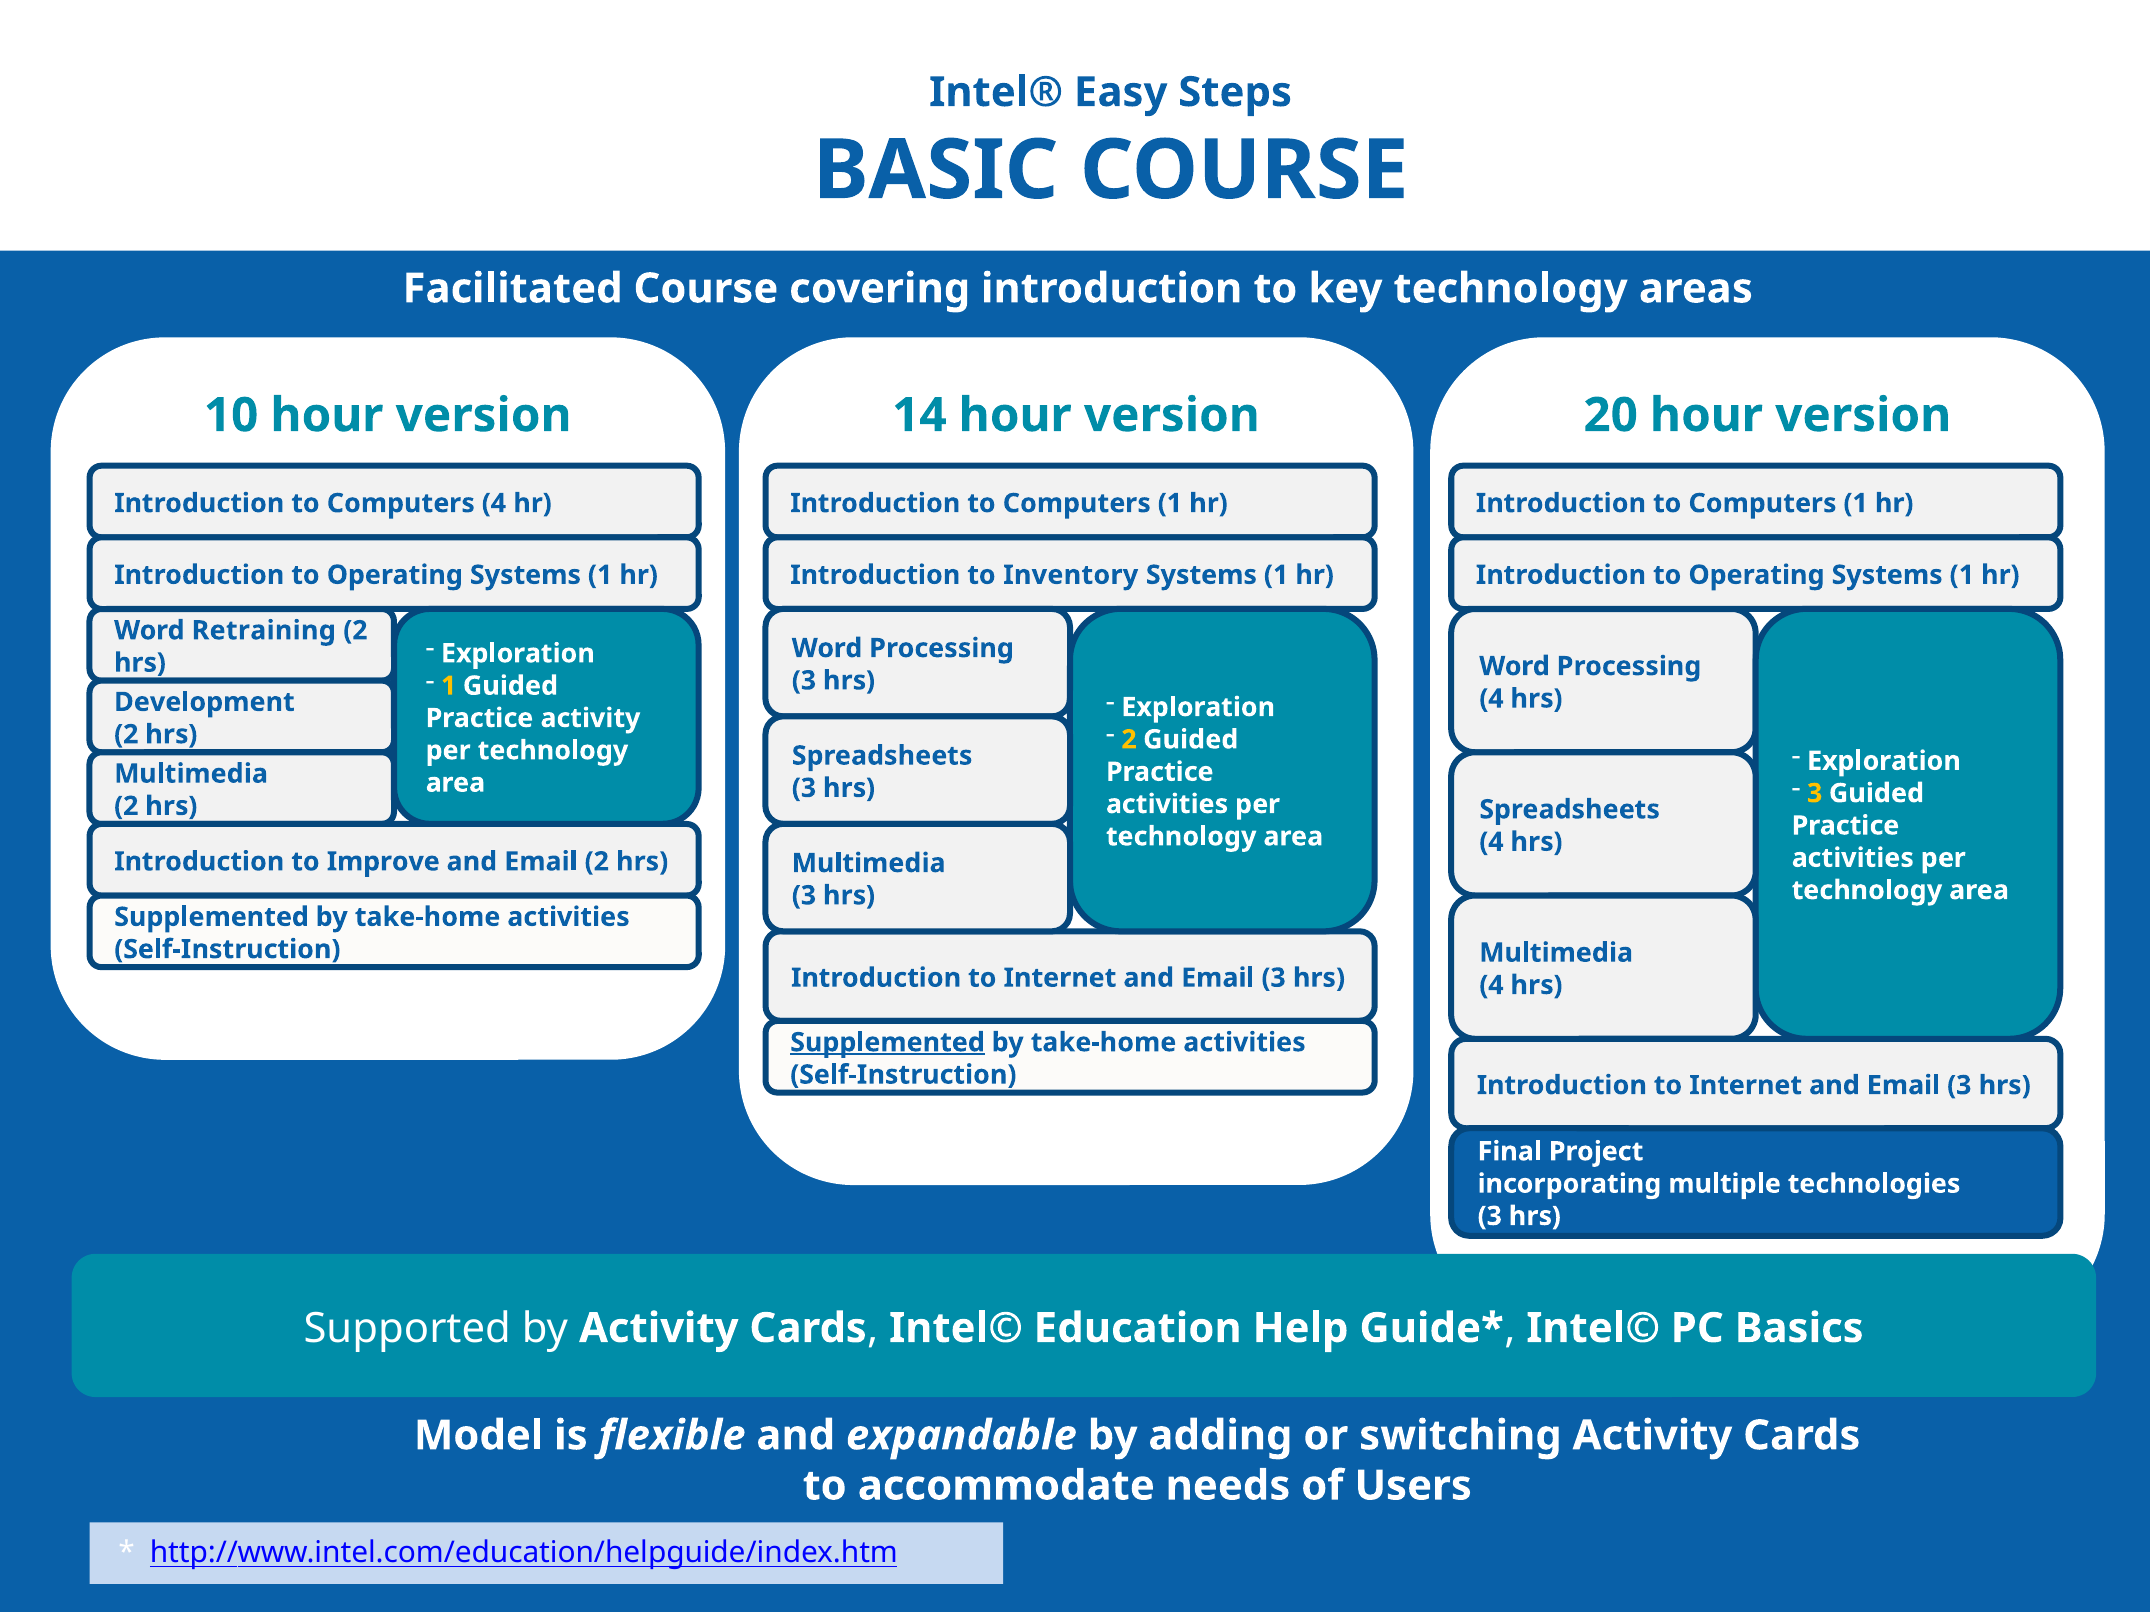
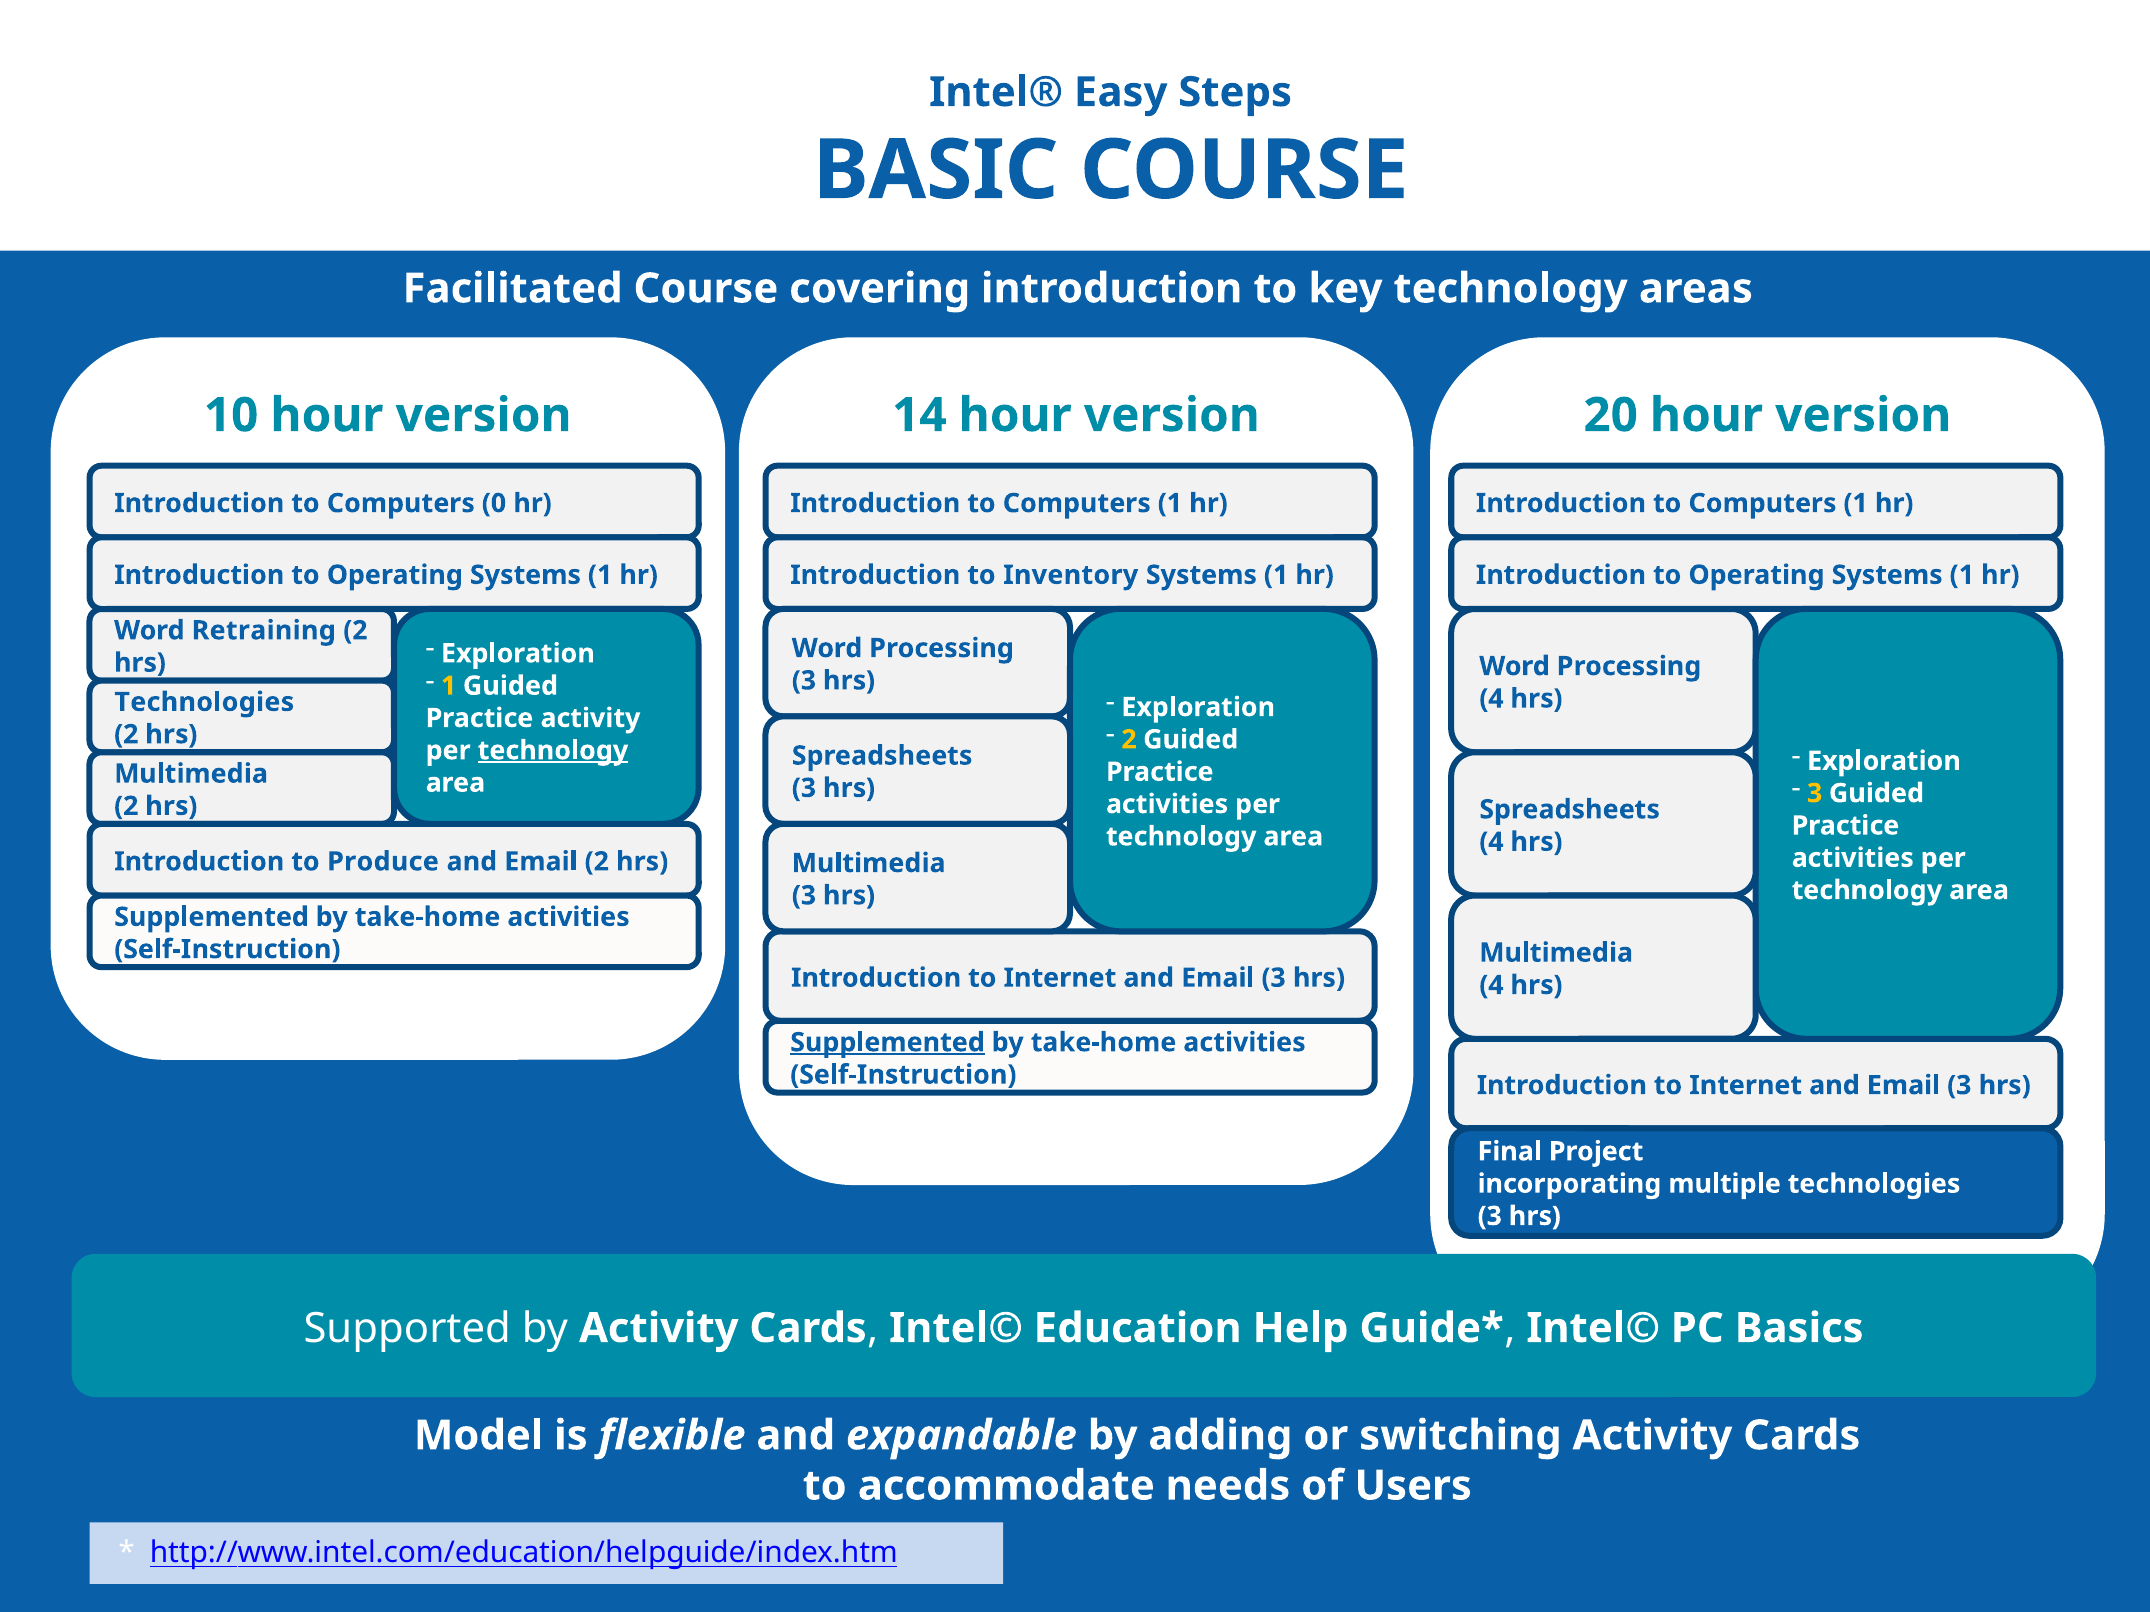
Computers 4: 4 -> 0
Development at (204, 702): Development -> Technologies
technology at (553, 751) underline: none -> present
Improve: Improve -> Produce
